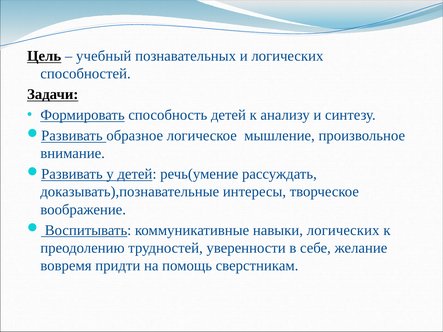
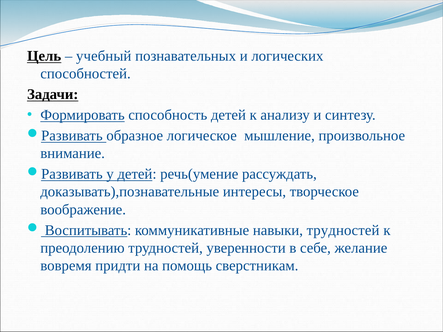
навыки логических: логических -> трудностей
